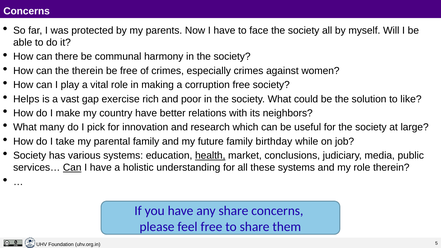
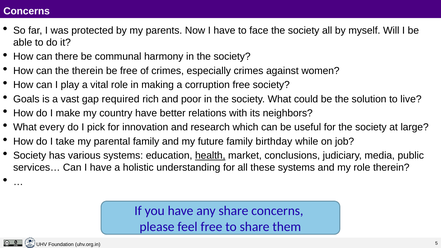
Helps: Helps -> Goals
exercise: exercise -> required
like: like -> live
many: many -> every
Can at (72, 168) underline: present -> none
